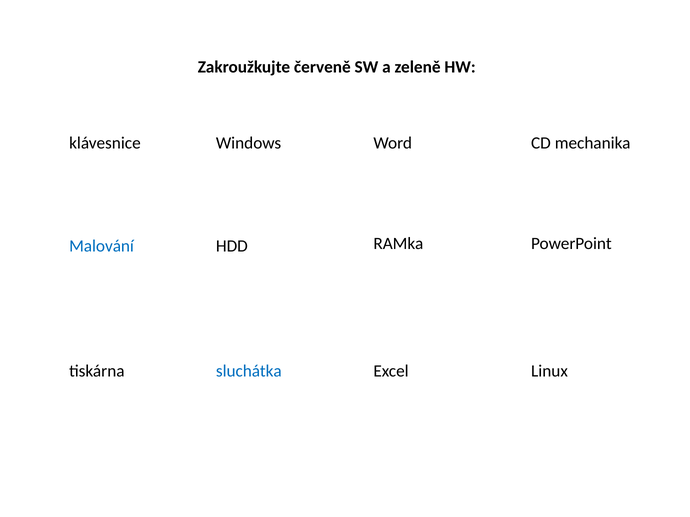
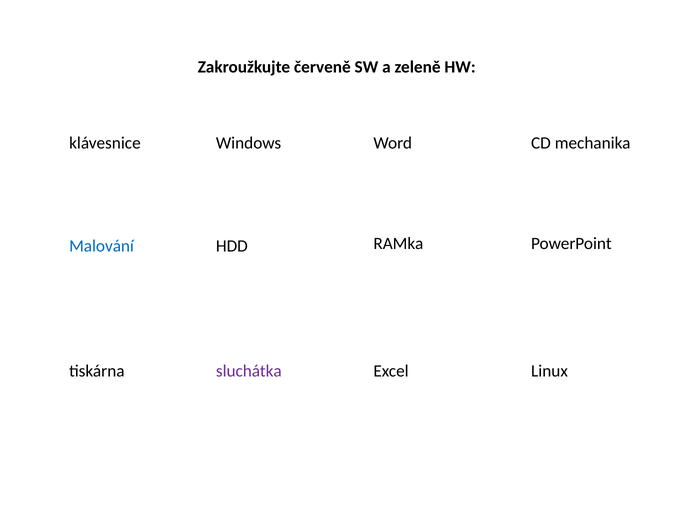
sluchátka colour: blue -> purple
